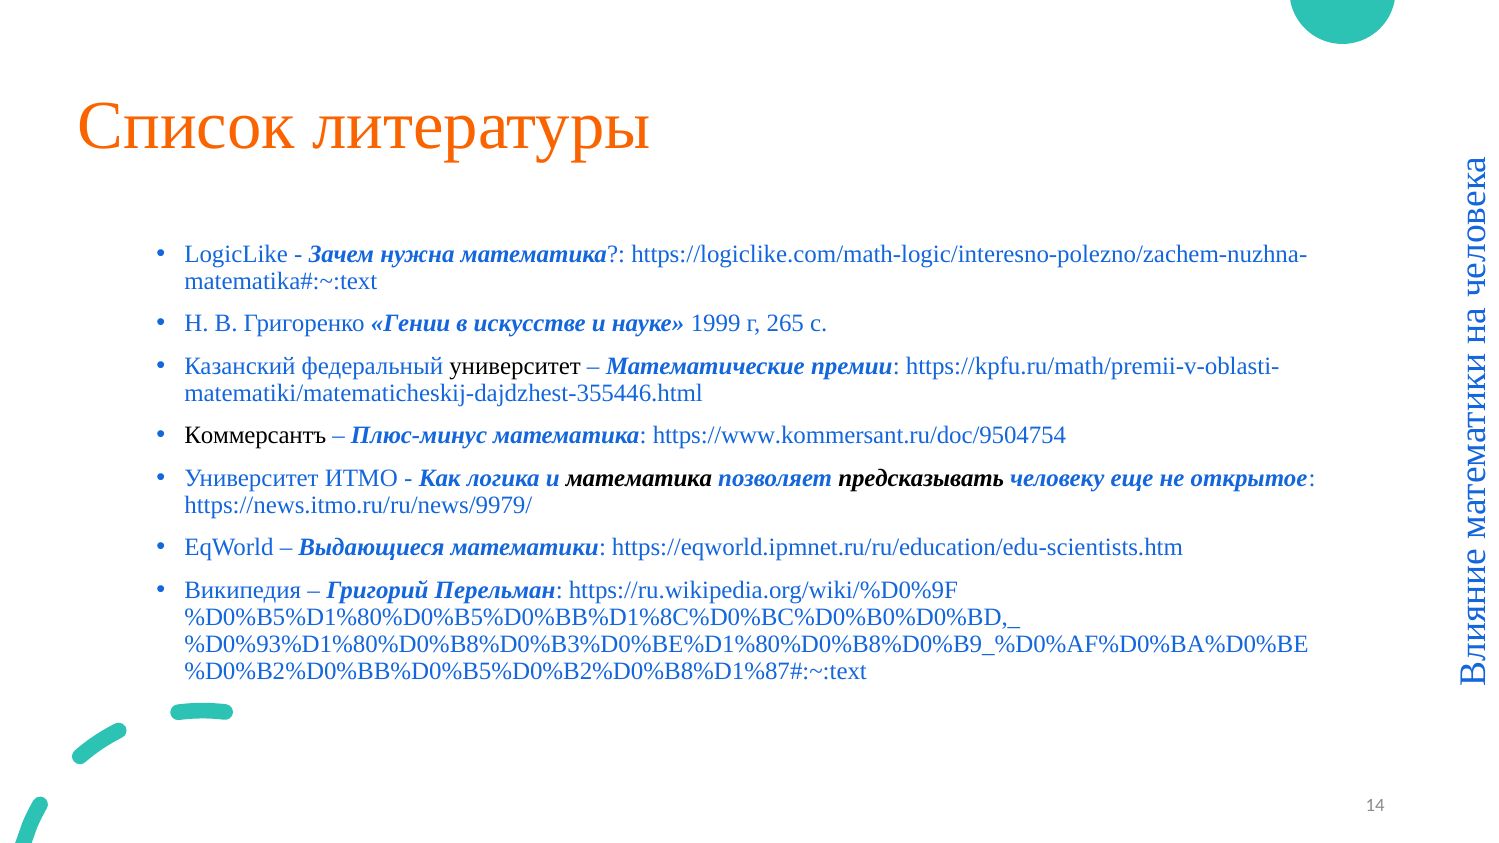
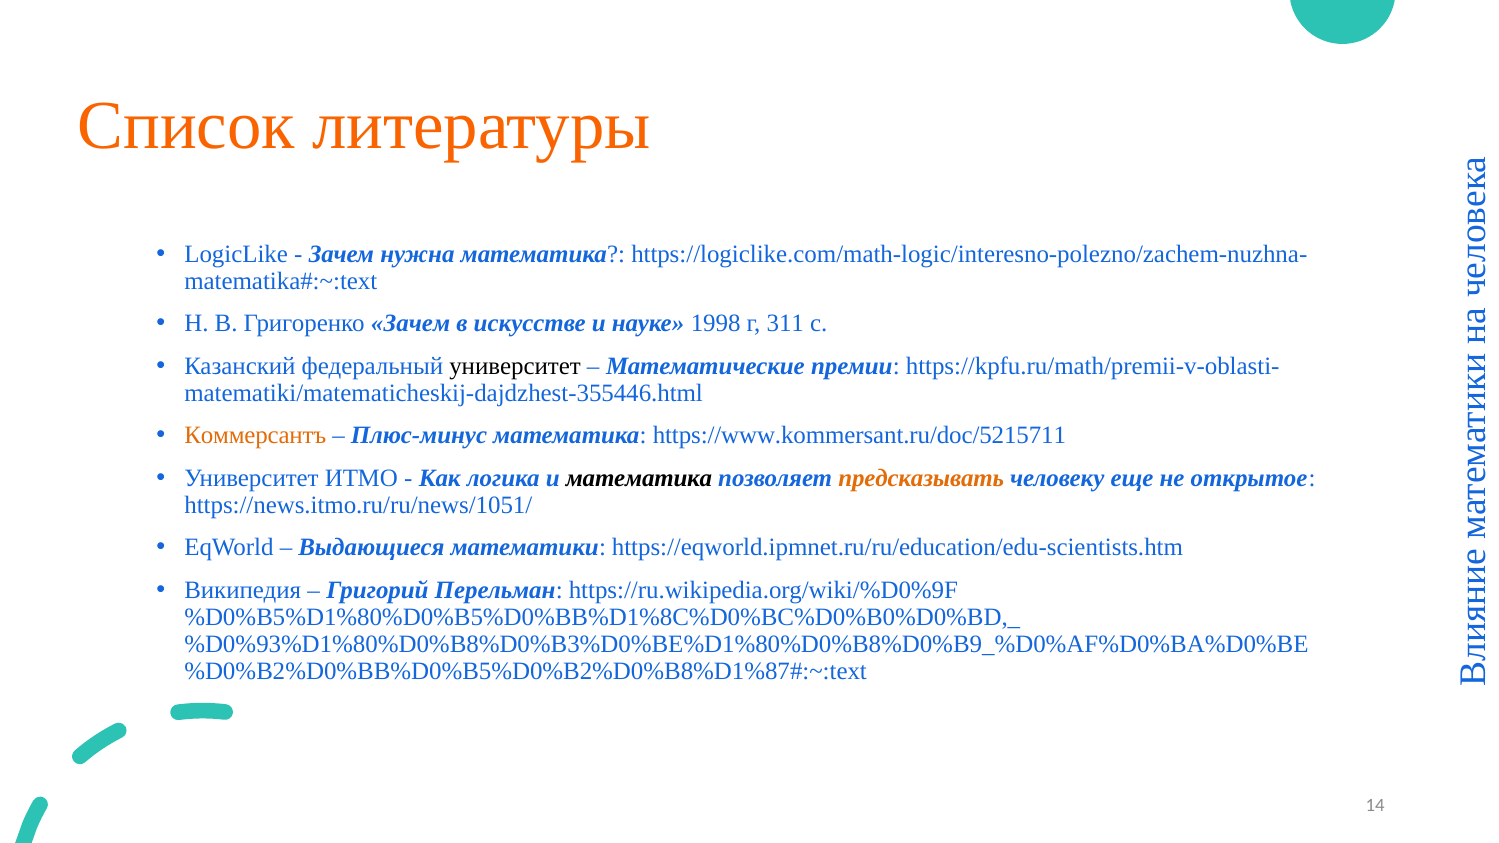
Григоренко Гении: Гении -> Зачем
1999: 1999 -> 1998
265: 265 -> 311
Коммерсантъ colour: black -> orange
https://www.kommersant.ru/doc/9504754: https://www.kommersant.ru/doc/9504754 -> https://www.kommersant.ru/doc/5215711
предсказывать colour: black -> orange
https://news.itmo.ru/ru/news/9979/: https://news.itmo.ru/ru/news/9979/ -> https://news.itmo.ru/ru/news/1051/
